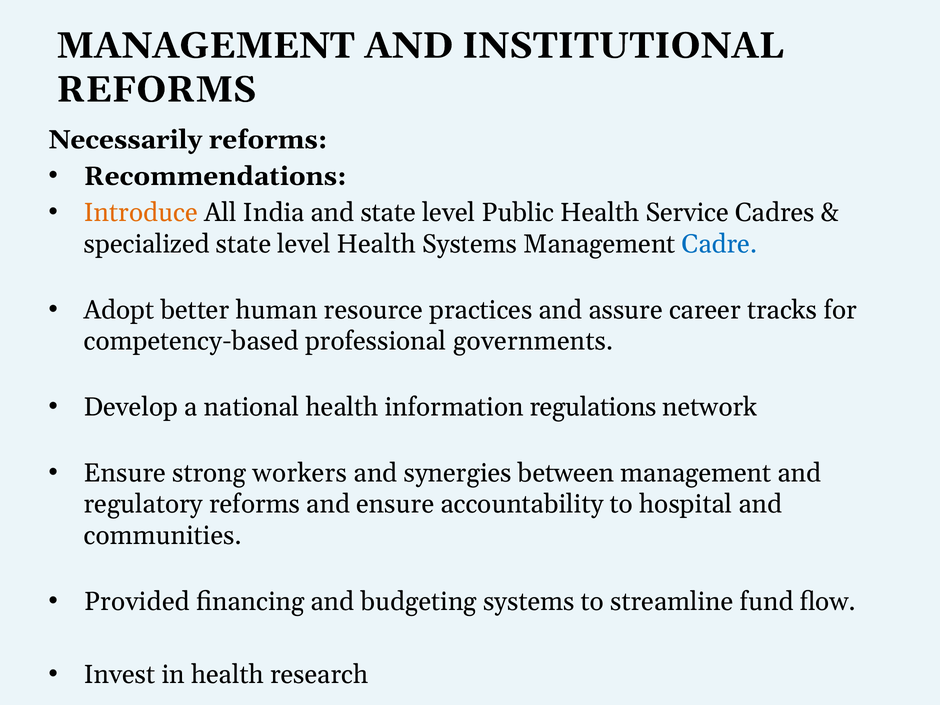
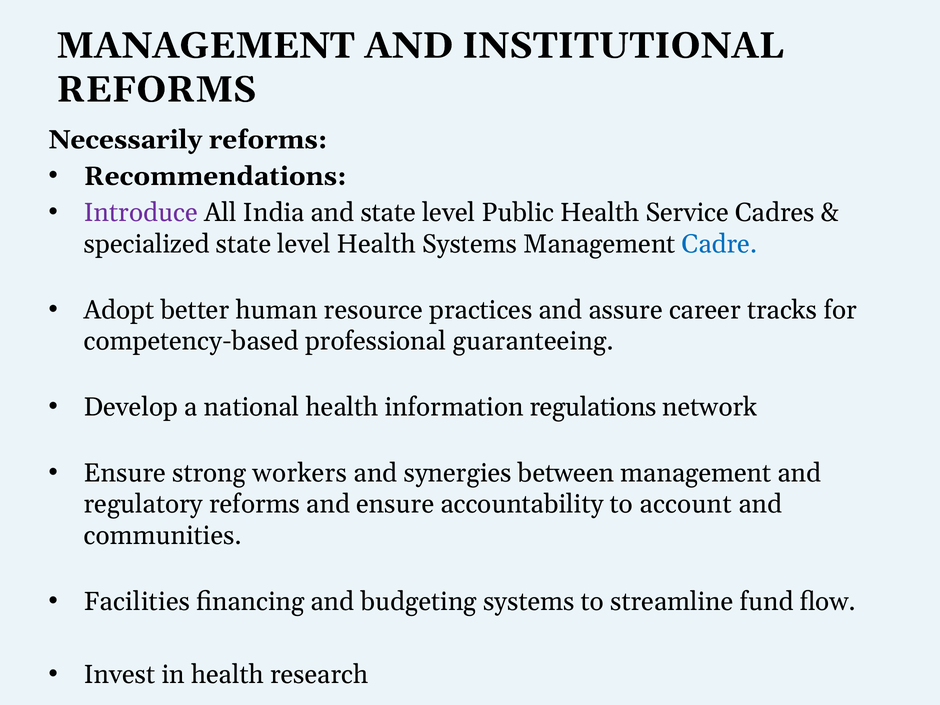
Introduce colour: orange -> purple
governments: governments -> guaranteeing
hospital: hospital -> account
Provided: Provided -> Facilities
